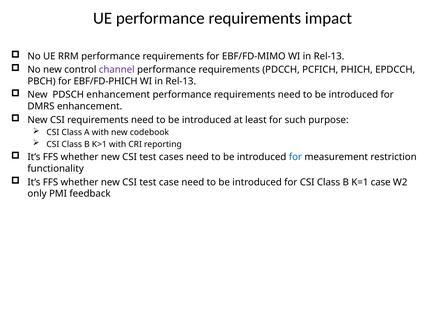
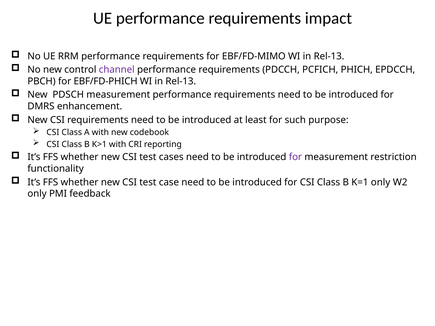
PDSCH enhancement: enhancement -> measurement
for at (295, 157) colour: blue -> purple
K=1 case: case -> only
